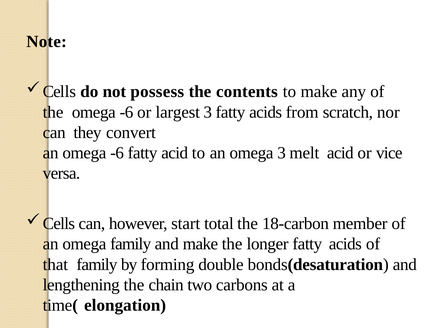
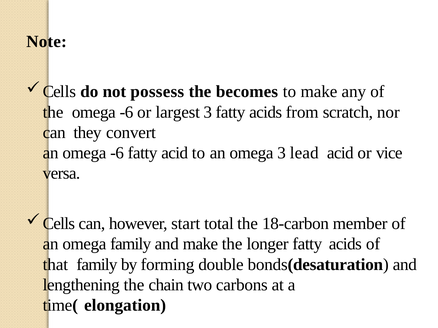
contents: contents -> becomes
melt: melt -> lead
